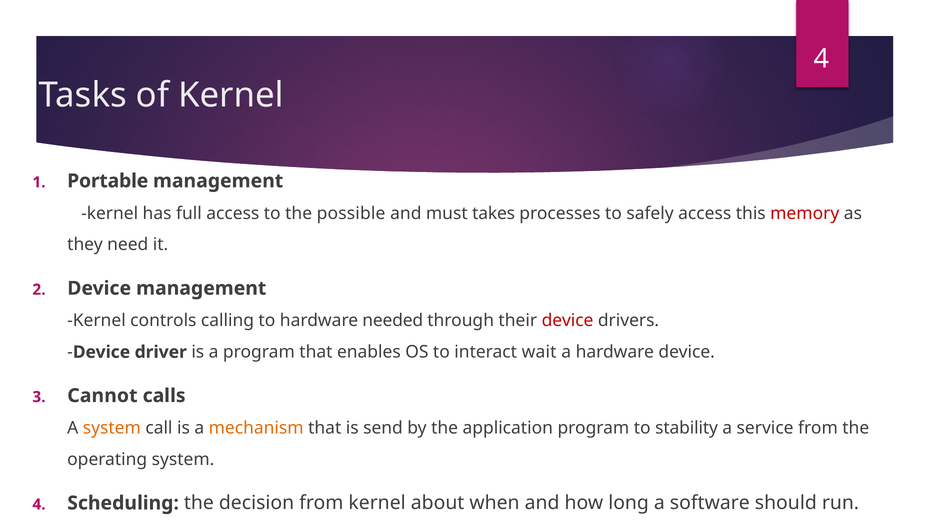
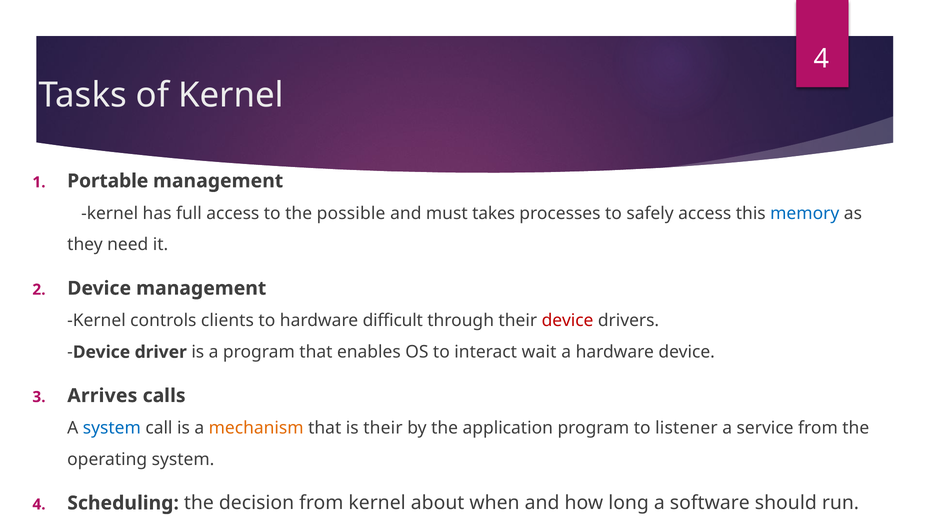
memory colour: red -> blue
calling: calling -> clients
needed: needed -> difficult
Cannot: Cannot -> Arrives
system at (112, 428) colour: orange -> blue
is send: send -> their
stability: stability -> listener
